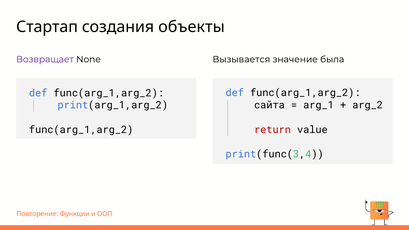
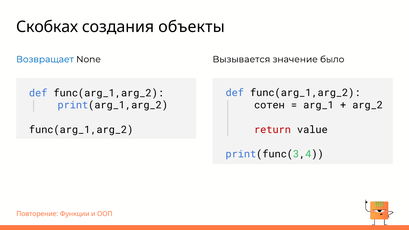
Стартап: Стартап -> Скобках
Возвращает colour: purple -> blue
была: была -> было
сайта: сайта -> сотен
